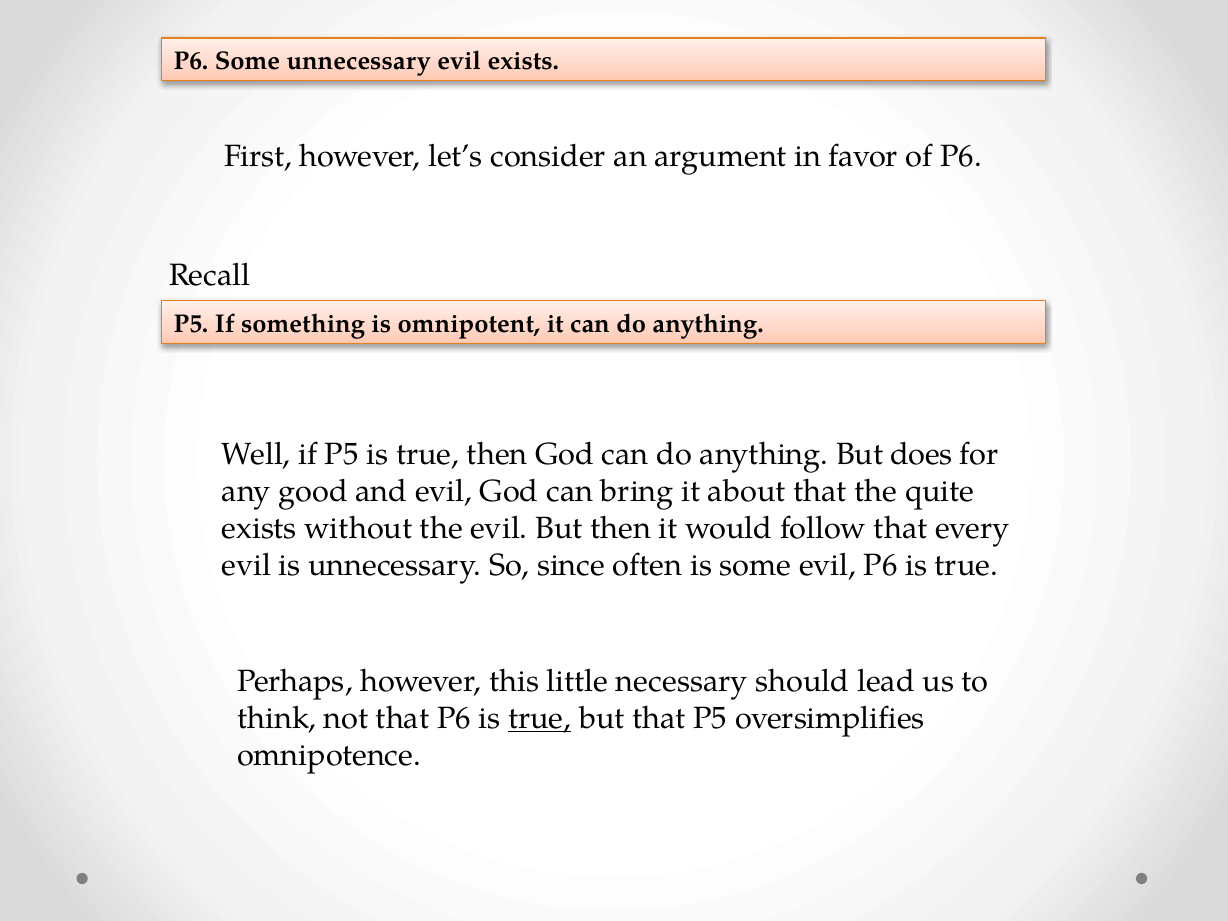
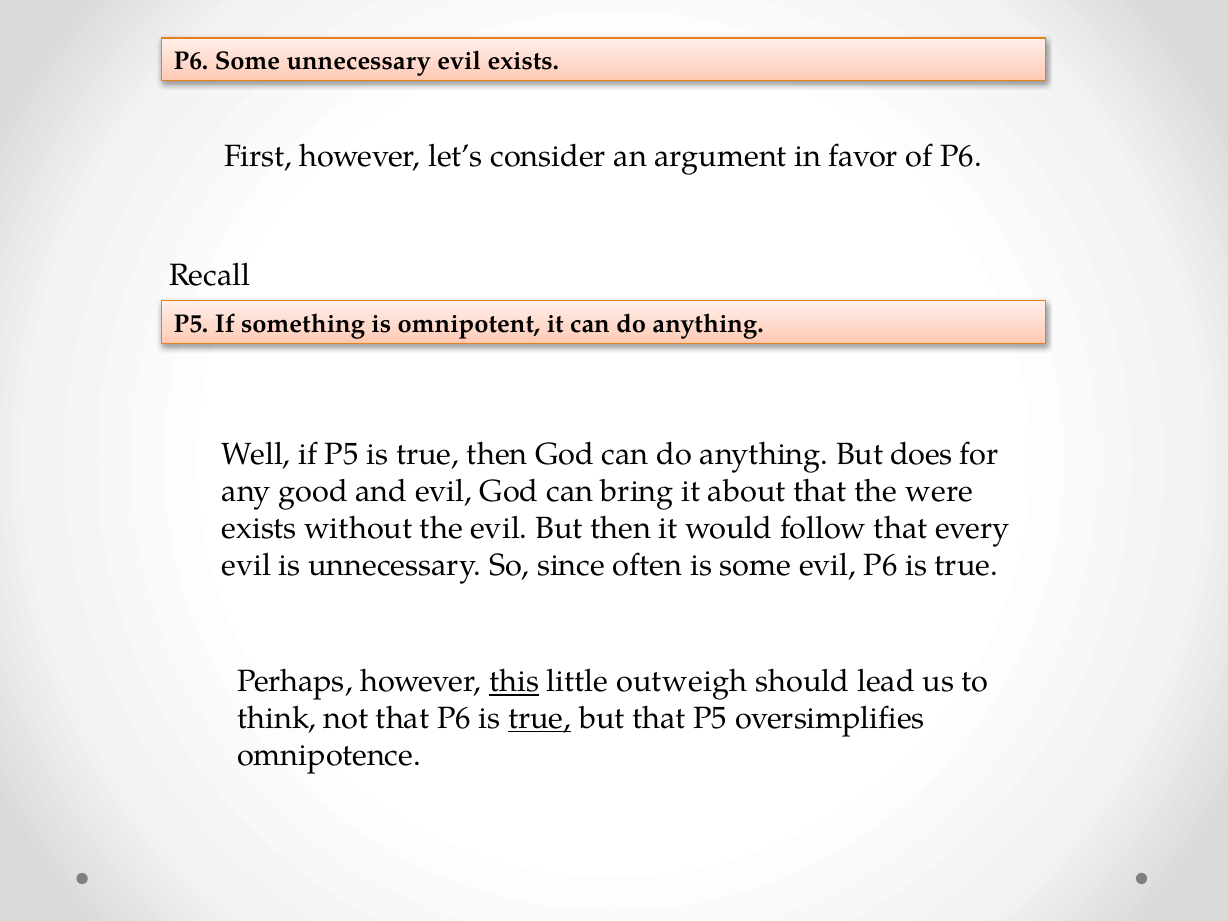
quite: quite -> were
this underline: none -> present
necessary: necessary -> outweigh
